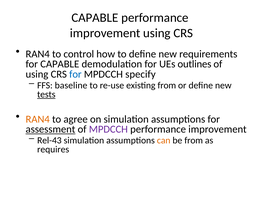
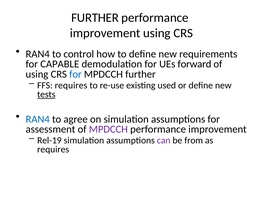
CAPABLE at (95, 18): CAPABLE -> FURTHER
outlines: outlines -> forward
MPDCCH specify: specify -> further
FFS baseline: baseline -> requires
existing from: from -> used
RAN4 at (38, 119) colour: orange -> blue
assessment underline: present -> none
Rel-43: Rel-43 -> Rel-19
can colour: orange -> purple
